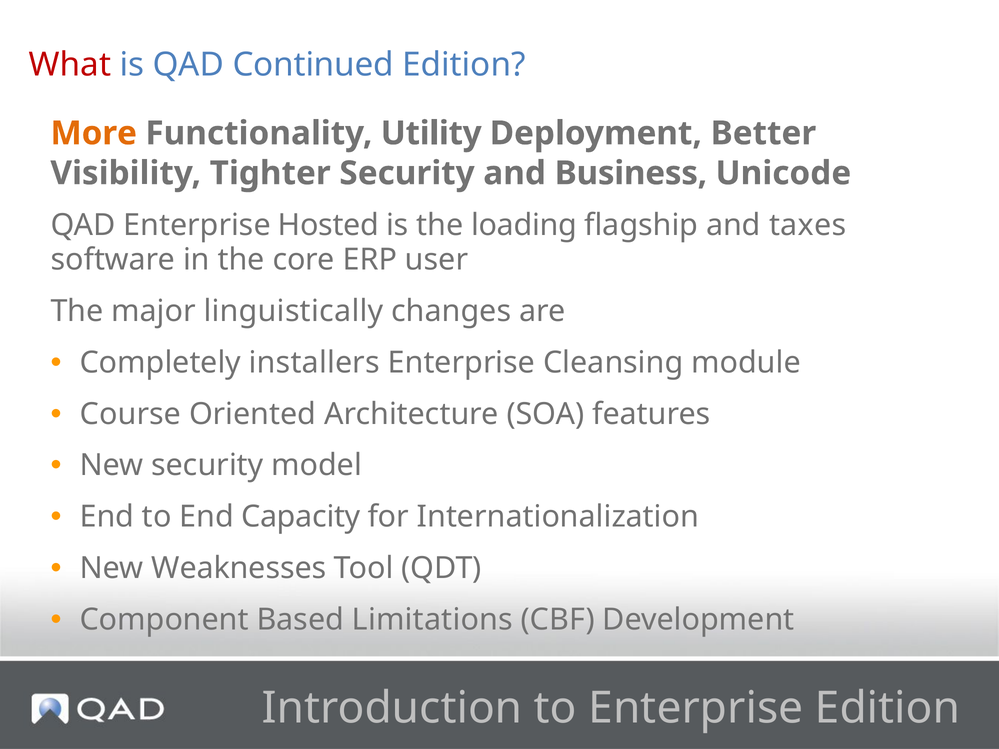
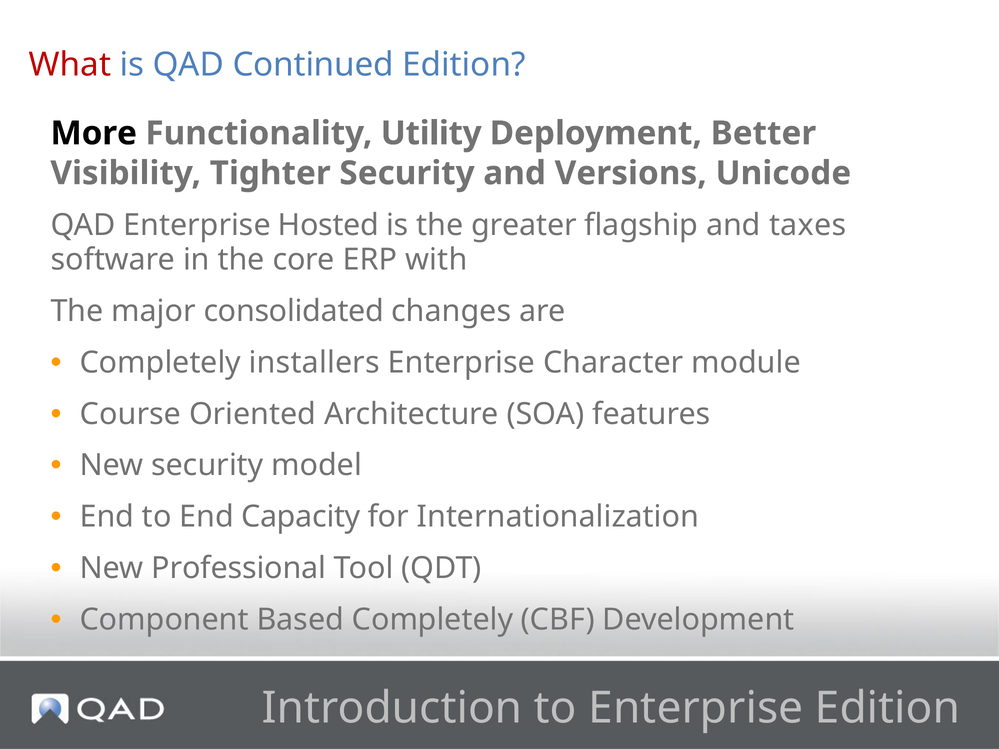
More colour: orange -> black
Business: Business -> Versions
loading: loading -> greater
user: user -> with
linguistically: linguistically -> consolidated
Cleansing: Cleansing -> Character
Weaknesses: Weaknesses -> Professional
Based Limitations: Limitations -> Completely
